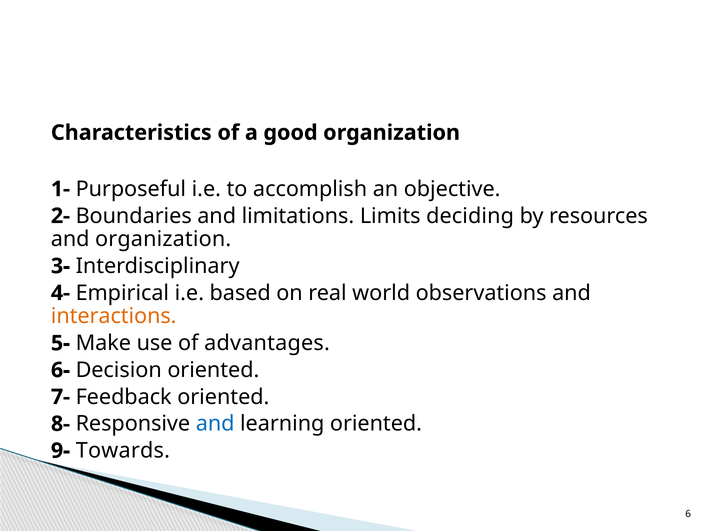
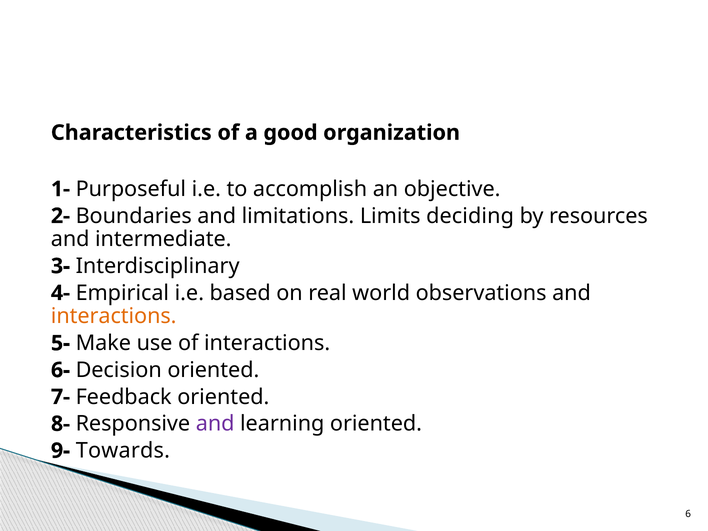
and organization: organization -> intermediate
of advantages: advantages -> interactions
and at (215, 424) colour: blue -> purple
